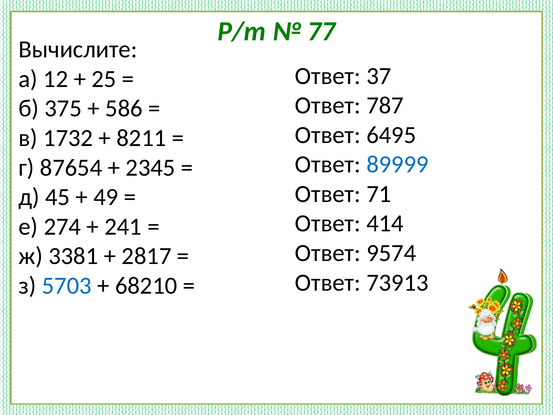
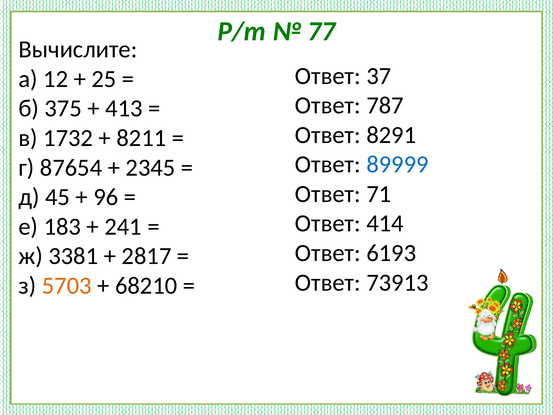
586: 586 -> 413
6495: 6495 -> 8291
49: 49 -> 96
274: 274 -> 183
9574: 9574 -> 6193
5703 colour: blue -> orange
